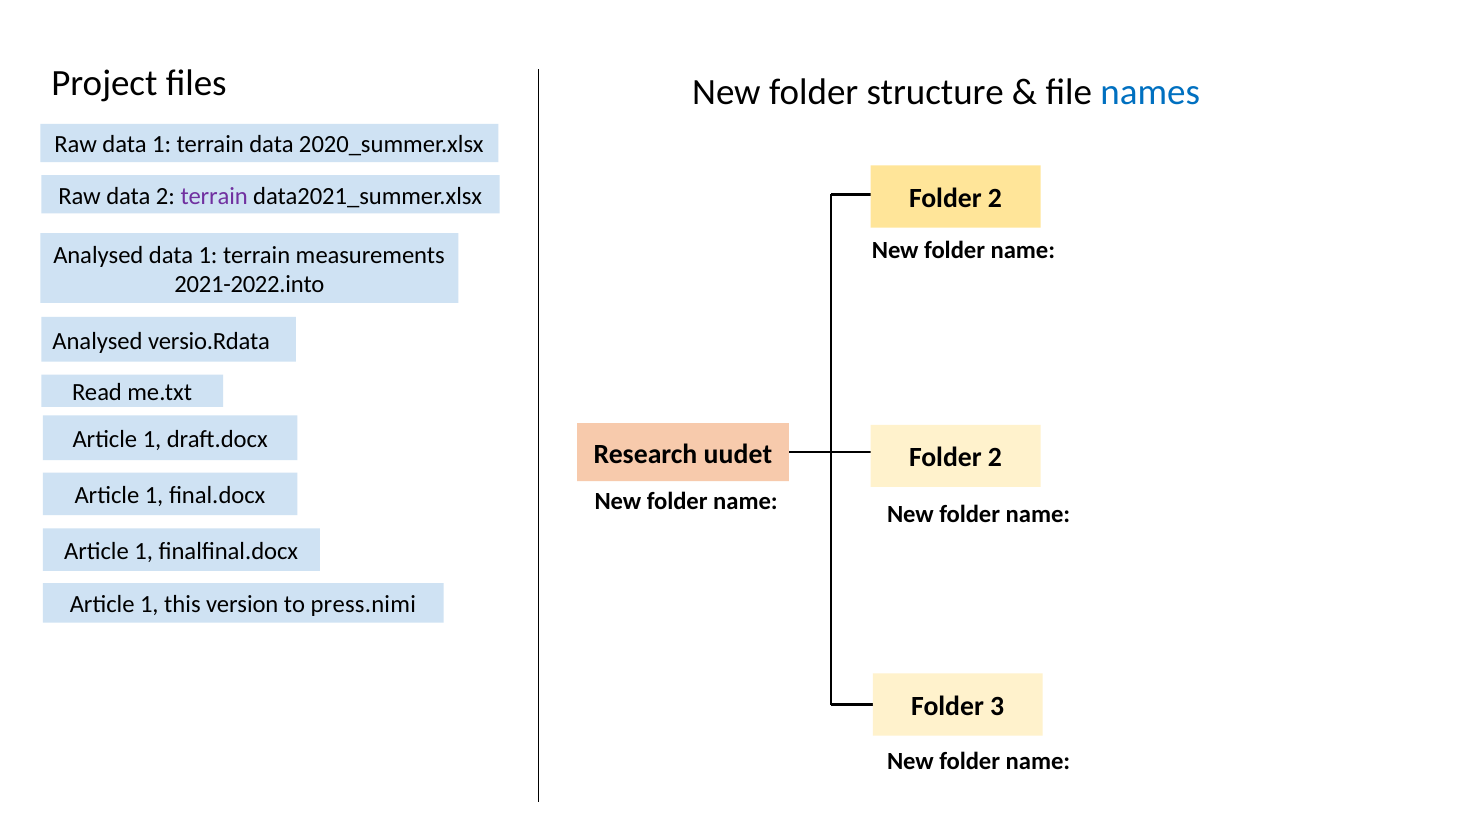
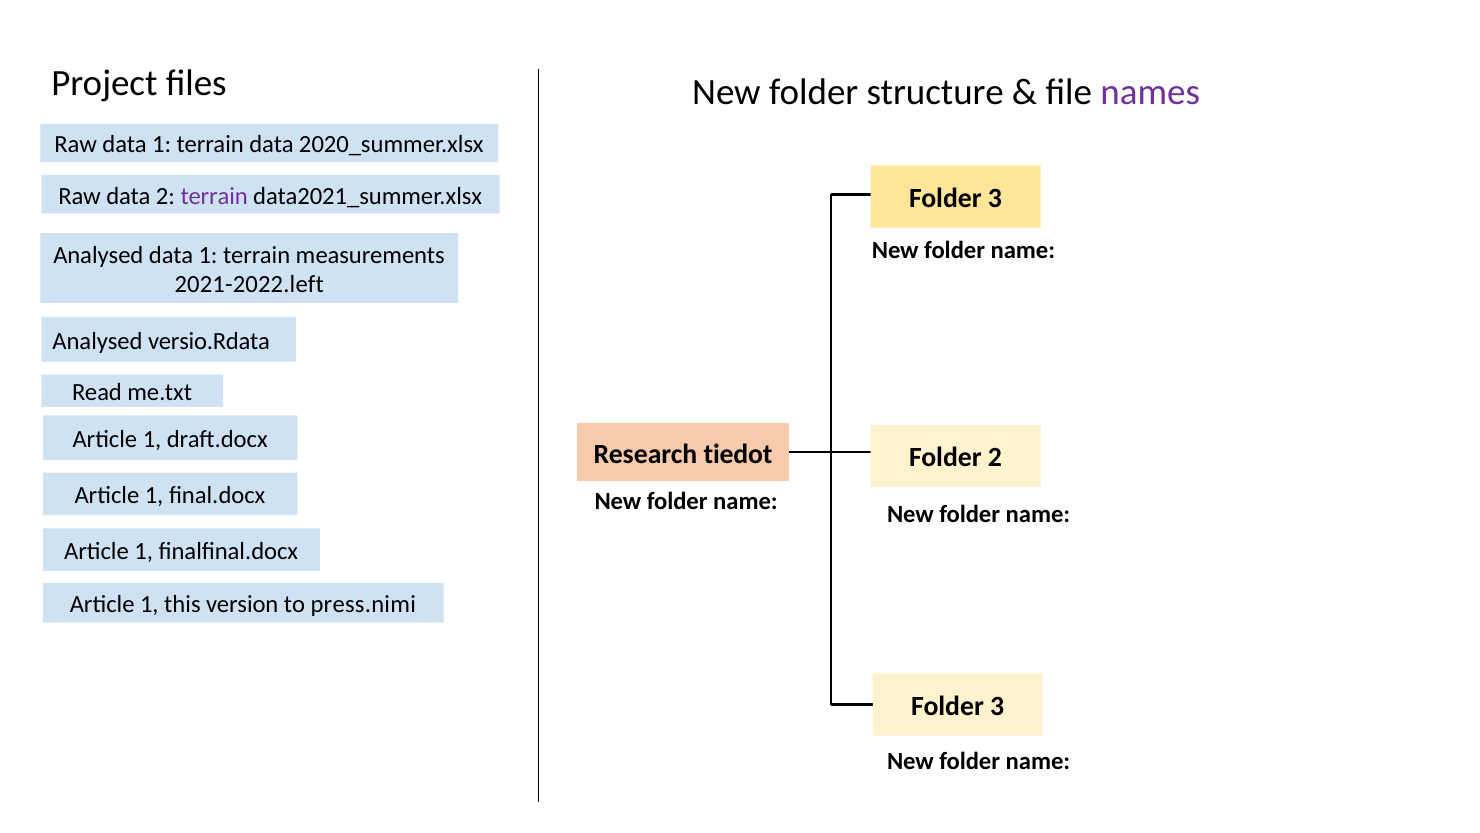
names colour: blue -> purple
2 at (995, 198): 2 -> 3
2021-2022.into: 2021-2022.into -> 2021-2022.left
uudet: uudet -> tiedot
